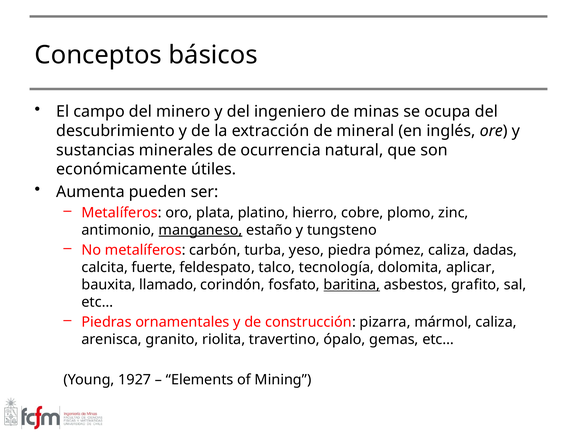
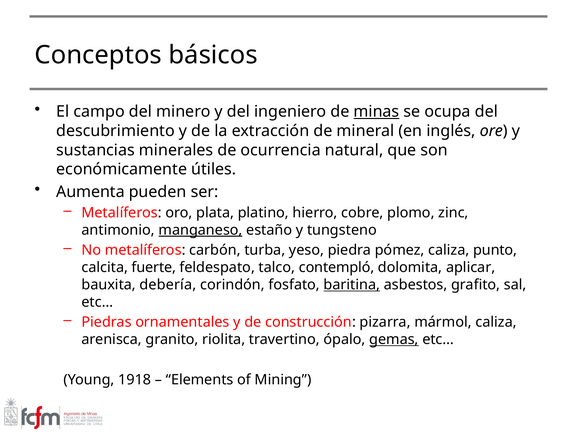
minas underline: none -> present
dadas: dadas -> punto
tecnología: tecnología -> contempló
llamado: llamado -> debería
gemas underline: none -> present
1927: 1927 -> 1918
